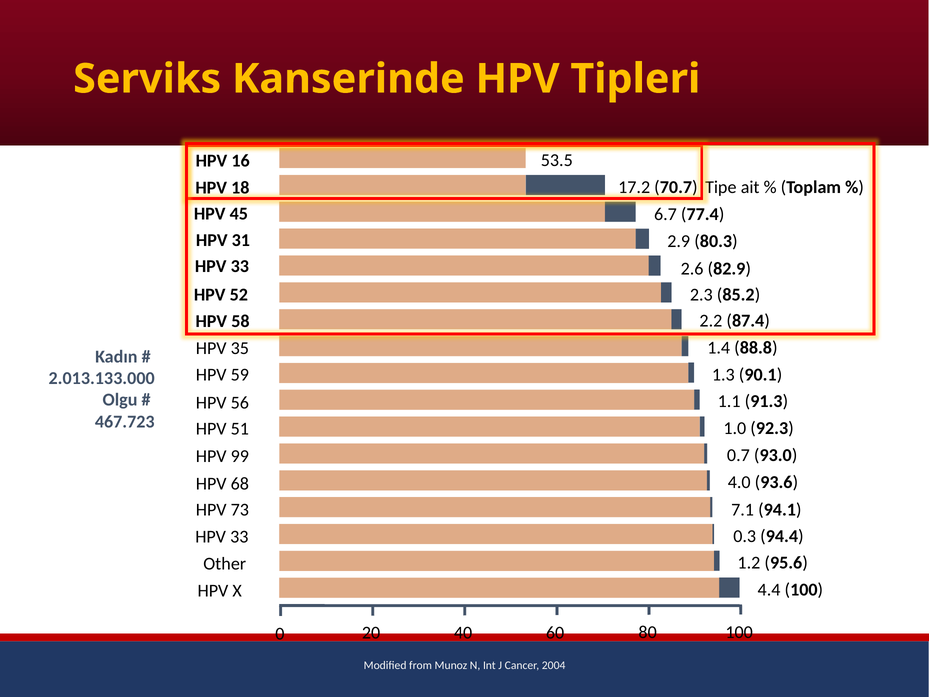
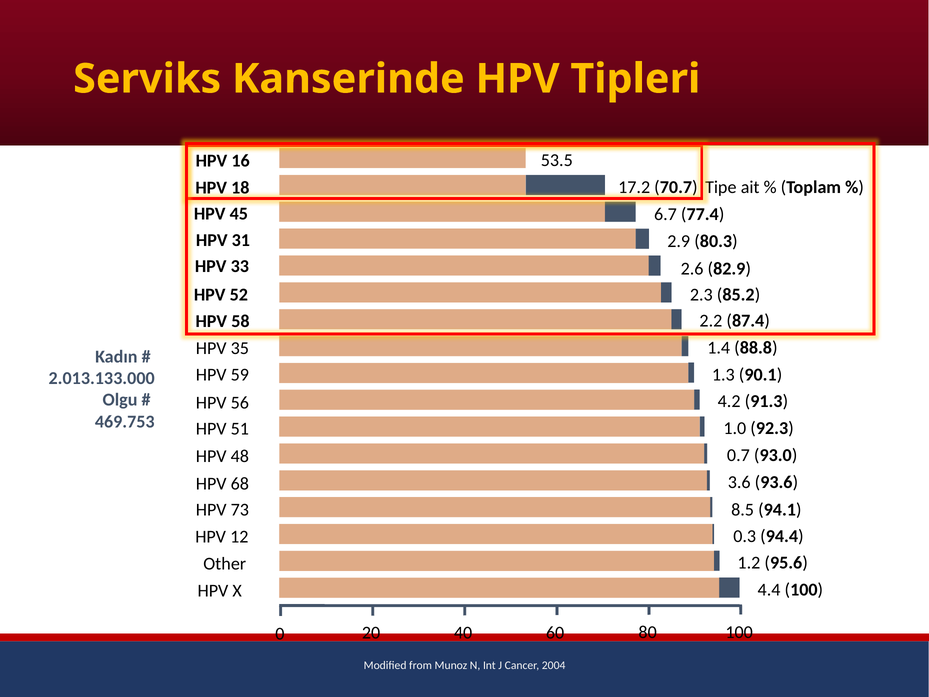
1.1: 1.1 -> 4.2
467.723: 467.723 -> 469.753
99: 99 -> 48
4.0: 4.0 -> 3.6
7.1: 7.1 -> 8.5
33 at (239, 536): 33 -> 12
